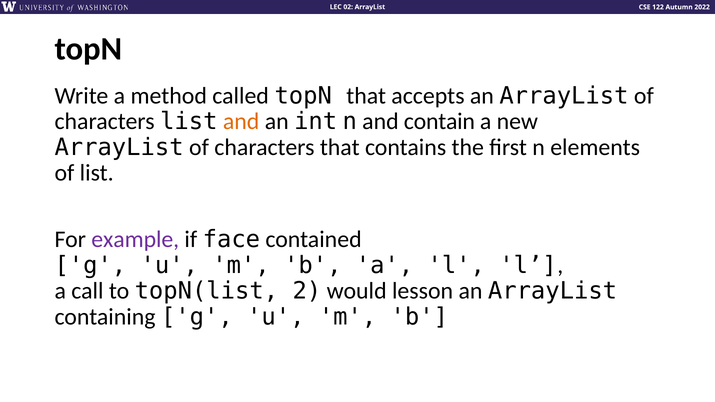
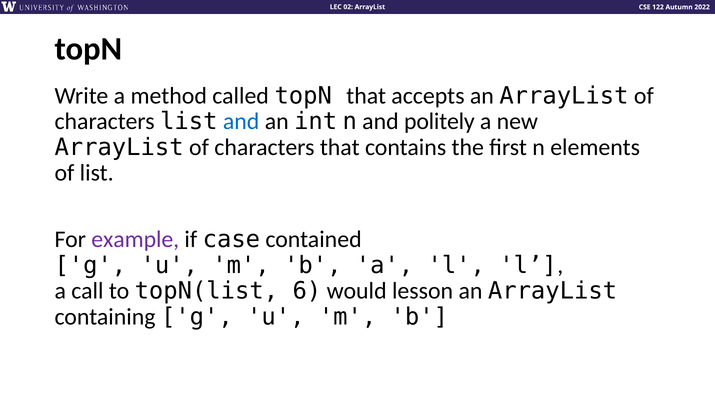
and at (241, 122) colour: orange -> blue
contain: contain -> politely
face: face -> case
2: 2 -> 6
